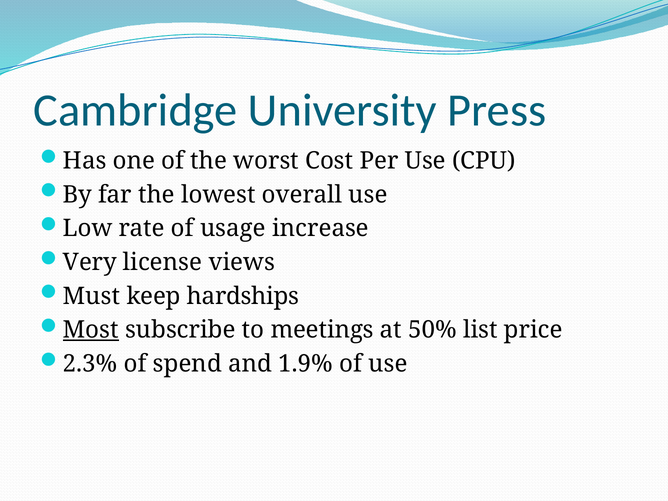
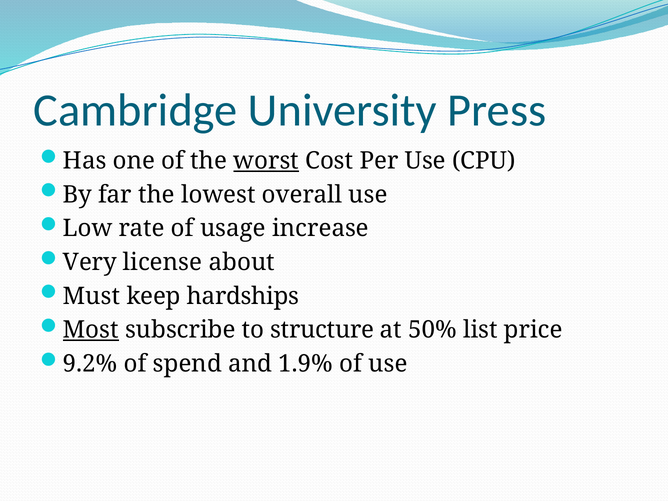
worst underline: none -> present
views: views -> about
meetings: meetings -> structure
2.3%: 2.3% -> 9.2%
